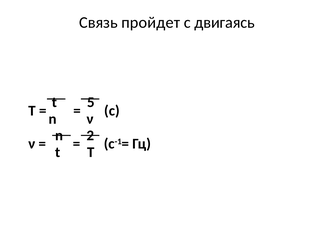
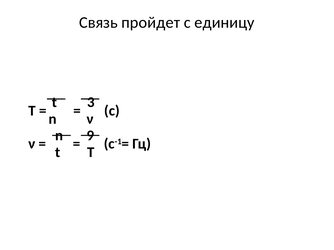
двигаясь: двигаясь -> единицу
5: 5 -> 3
2: 2 -> 9
